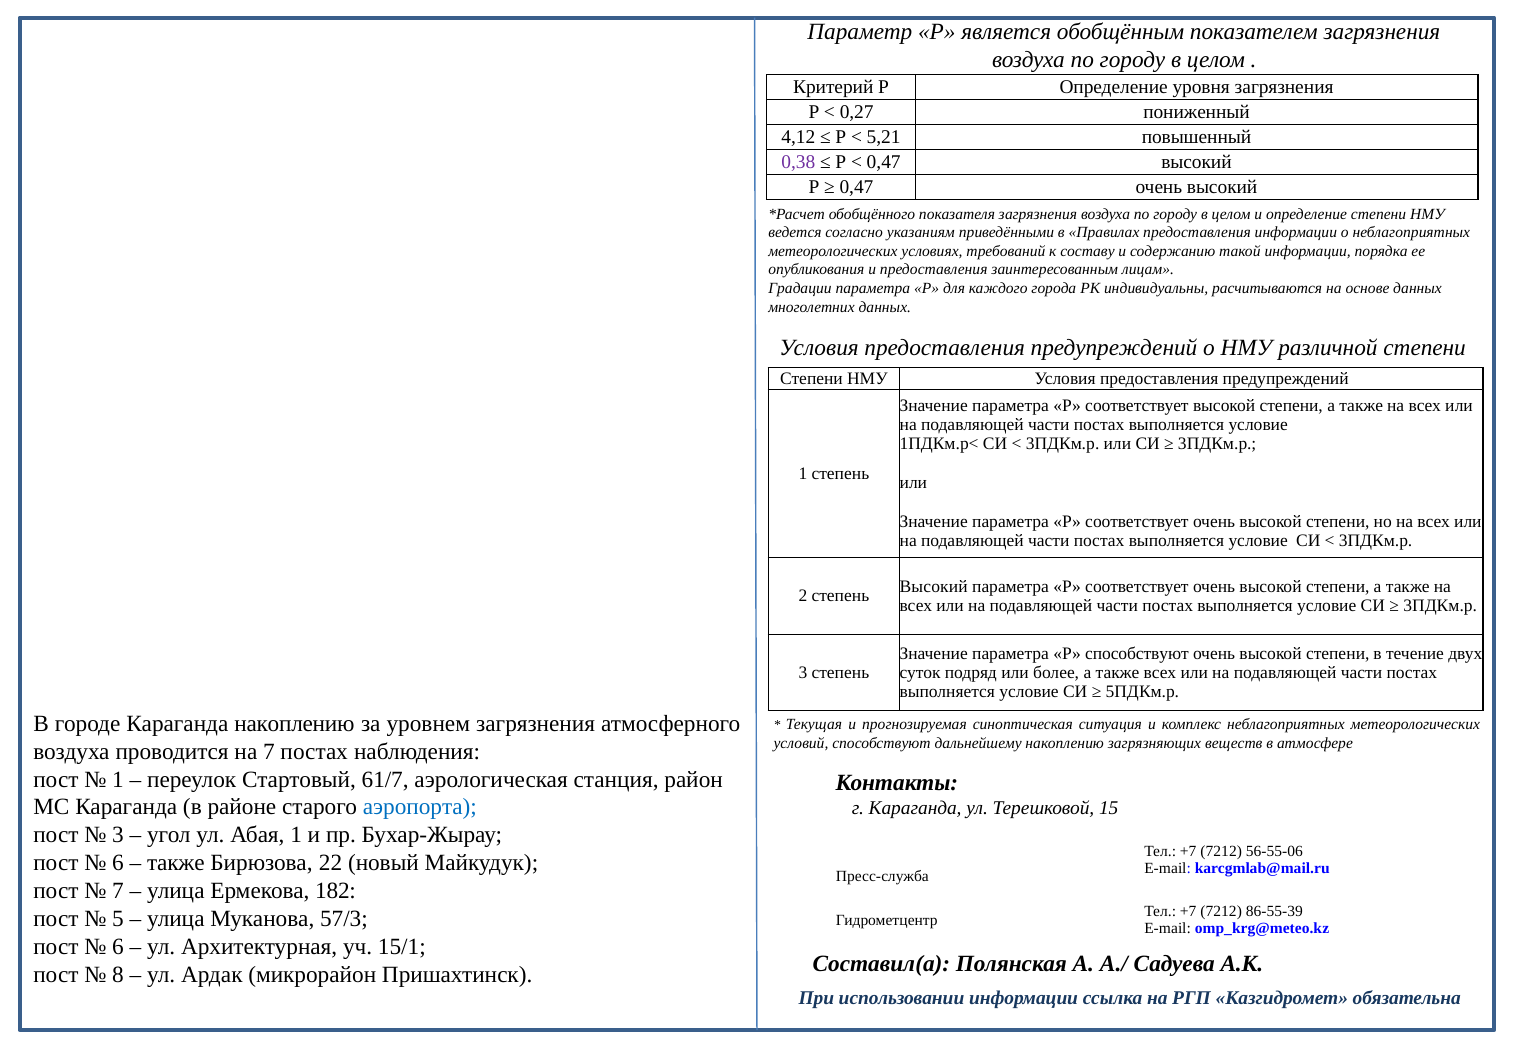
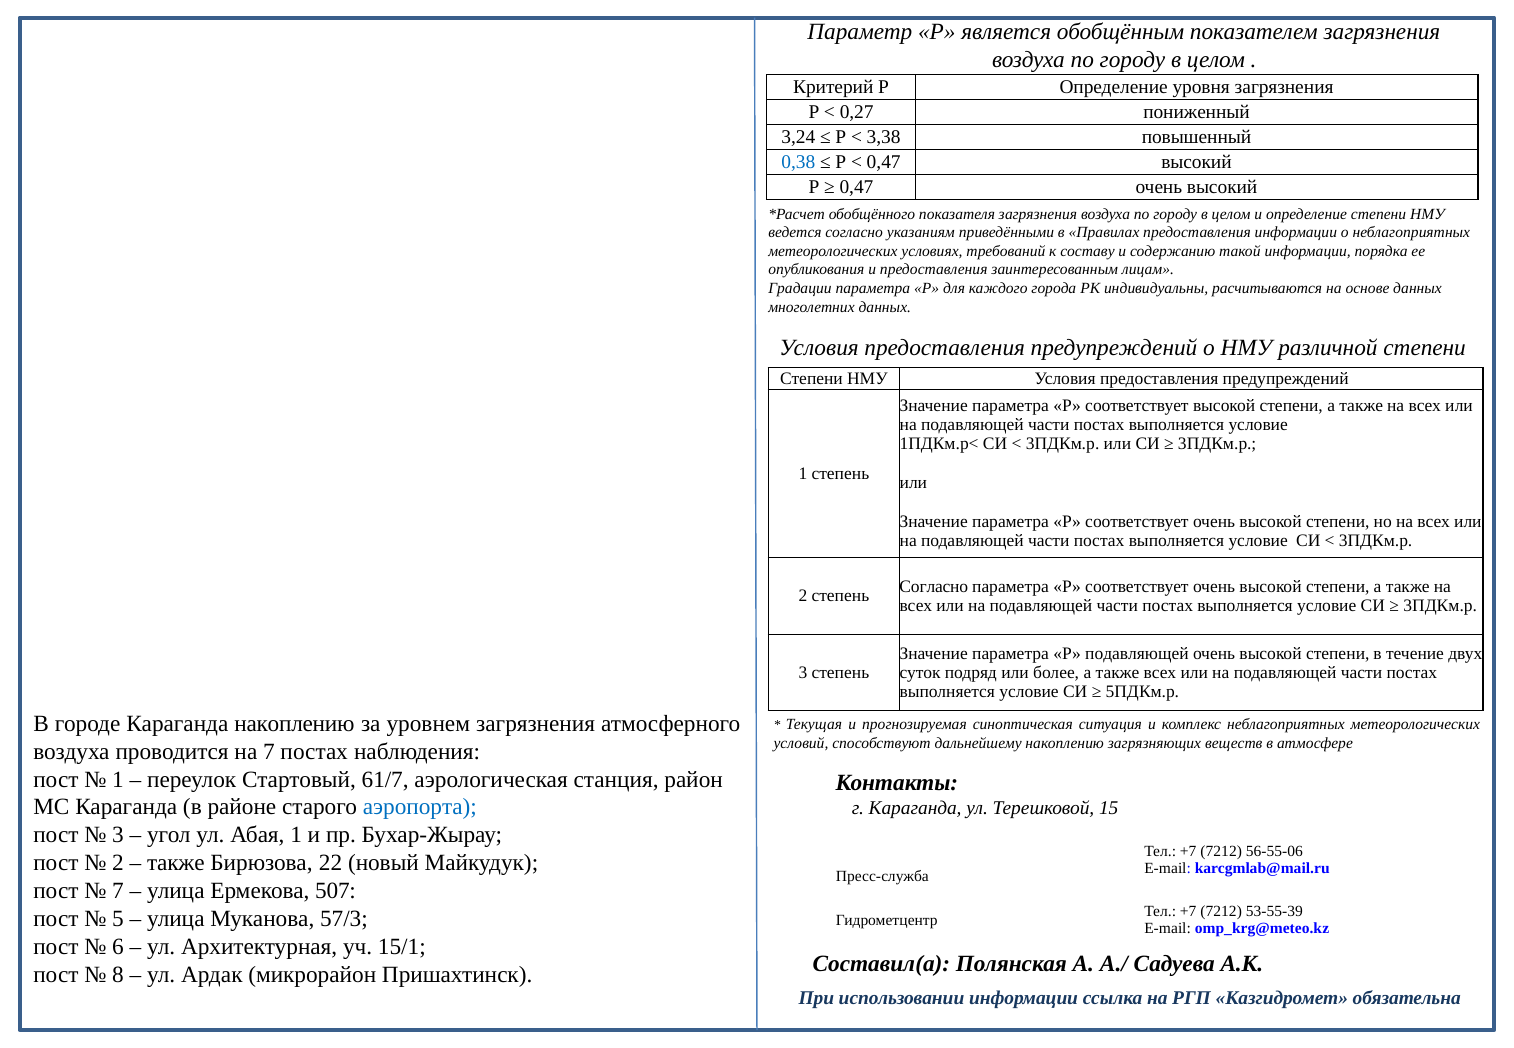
4,12: 4,12 -> 3,24
5,21: 5,21 -> 3,38
0,38 colour: purple -> blue
Высокий at (934, 586): Высокий -> Согласно
Р способствуют: способствуют -> подавляющей
6 at (118, 863): 6 -> 2
182: 182 -> 507
86-55-39: 86-55-39 -> 53-55-39
